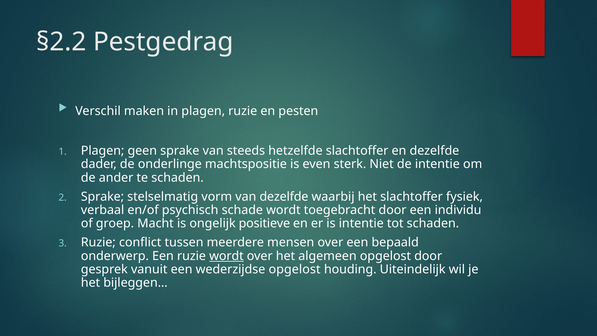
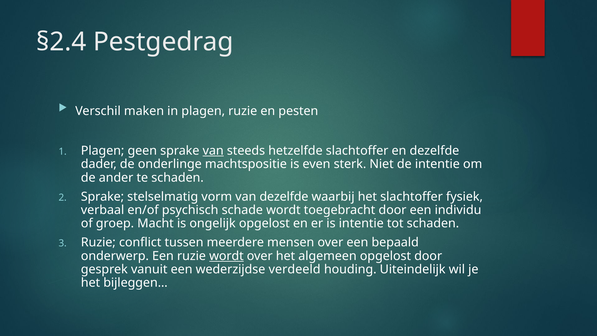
§2.2: §2.2 -> §2.4
van at (213, 151) underline: none -> present
ongelijk positieve: positieve -> opgelost
wederzijdse opgelost: opgelost -> verdeeld
